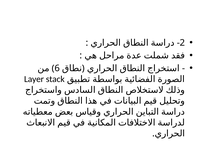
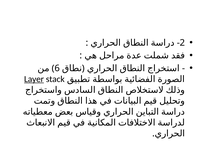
Layer underline: none -> present
